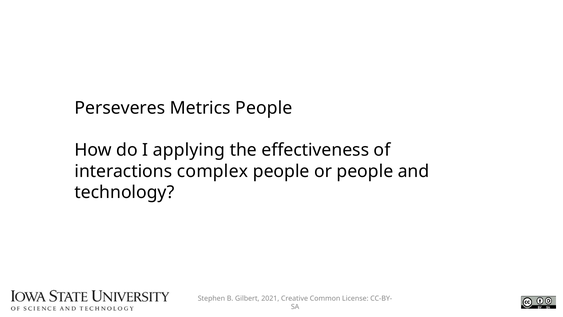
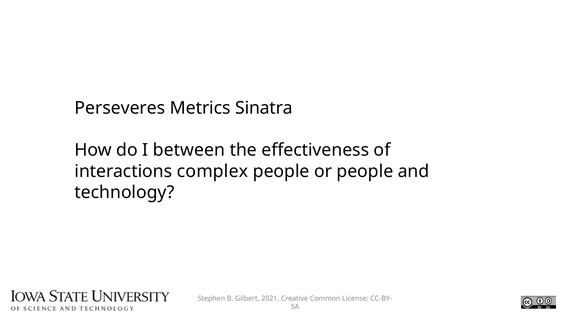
Metrics People: People -> Sinatra
applying: applying -> between
